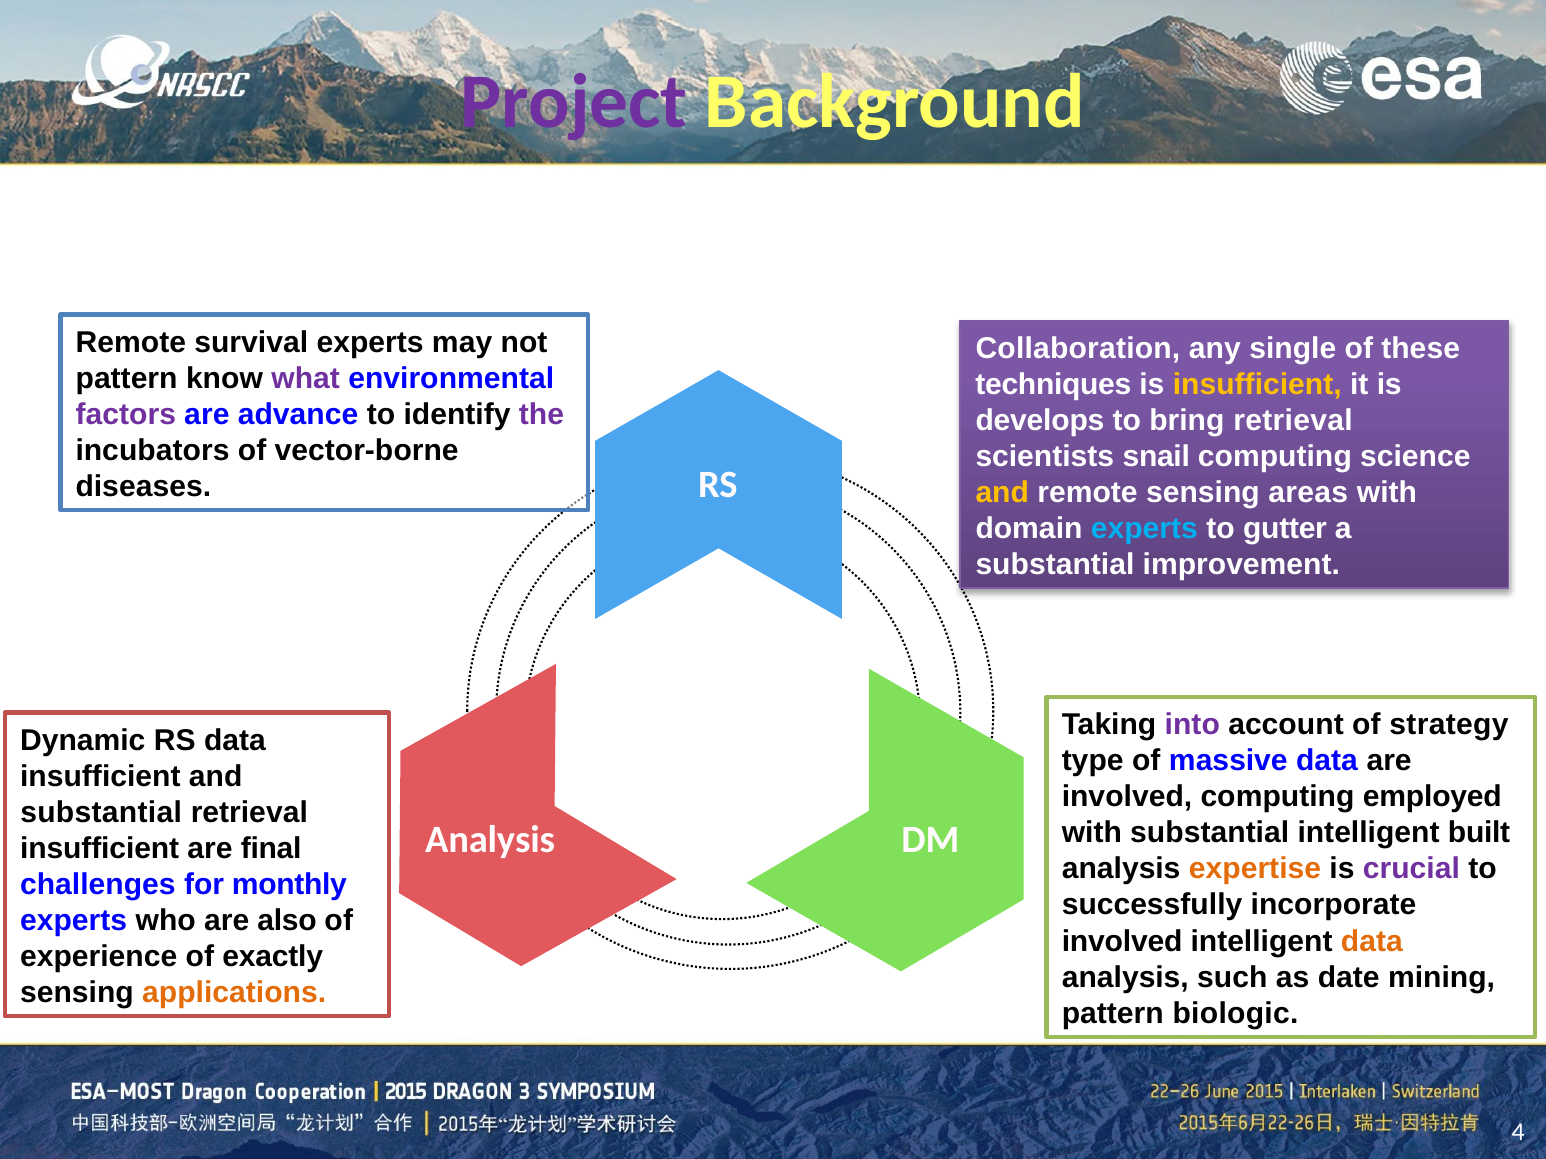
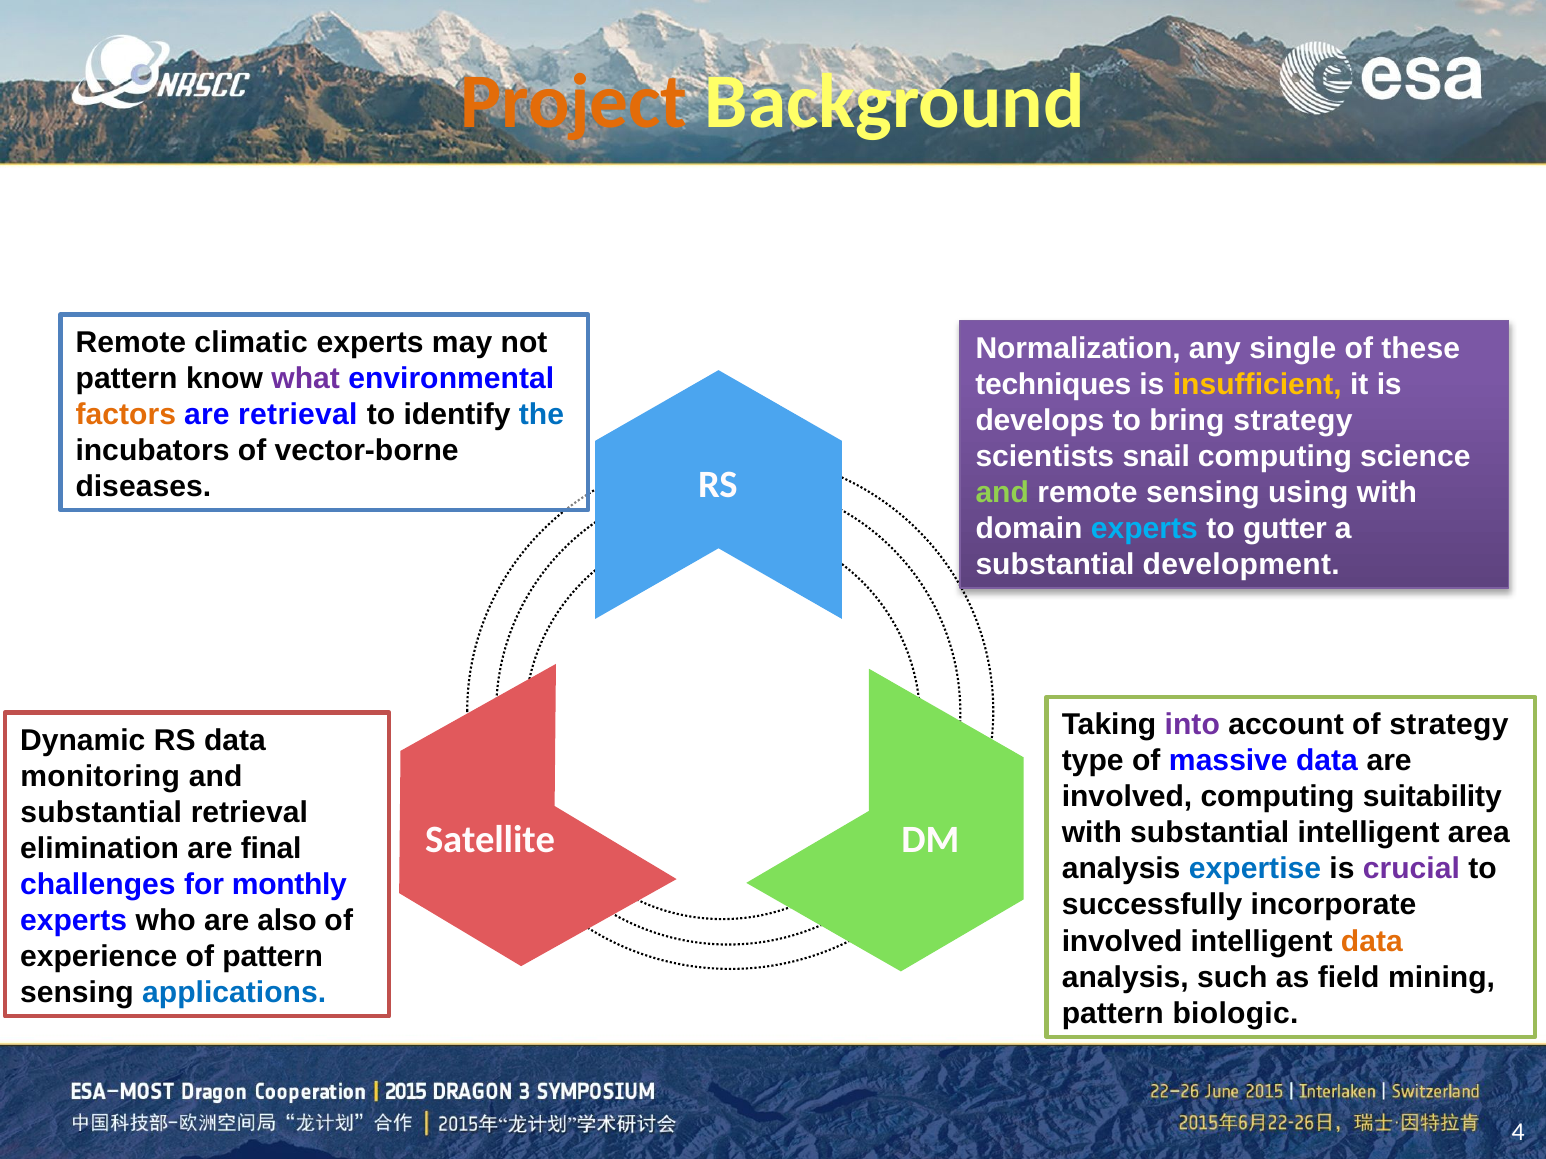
Project colour: purple -> orange
survival: survival -> climatic
Collaboration: Collaboration -> Normalization
factors colour: purple -> orange
are advance: advance -> retrieval
the colour: purple -> blue
bring retrieval: retrieval -> strategy
and at (1002, 493) colour: yellow -> light green
areas: areas -> using
improvement: improvement -> development
insufficient at (100, 777): insufficient -> monitoring
employed: employed -> suitability
built: built -> area
Analysis at (490, 840): Analysis -> Satellite
insufficient at (100, 849): insufficient -> elimination
expertise colour: orange -> blue
of exactly: exactly -> pattern
date: date -> field
applications colour: orange -> blue
